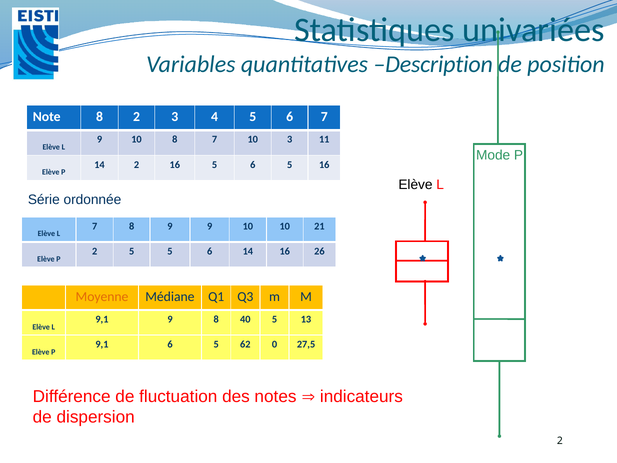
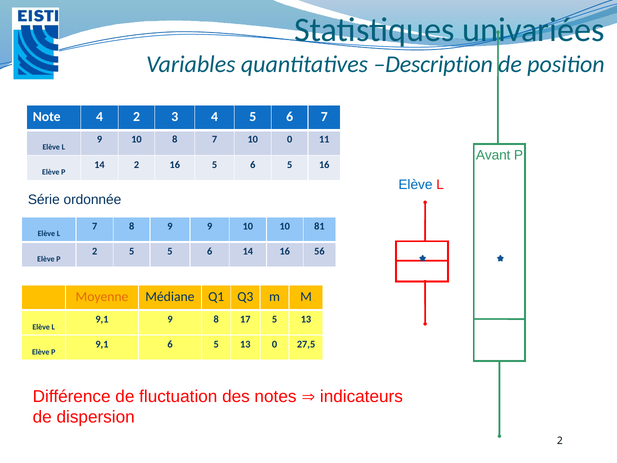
Note 8: 8 -> 4
10 3: 3 -> 0
Mode: Mode -> Avant
Elève at (415, 184) colour: black -> blue
21: 21 -> 81
26: 26 -> 56
40: 40 -> 17
6 5 62: 62 -> 13
